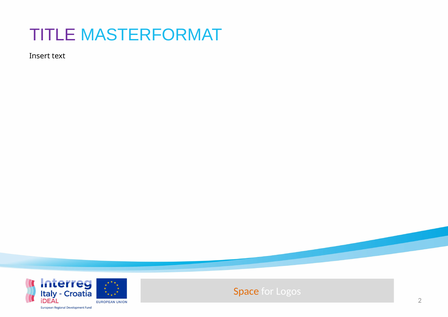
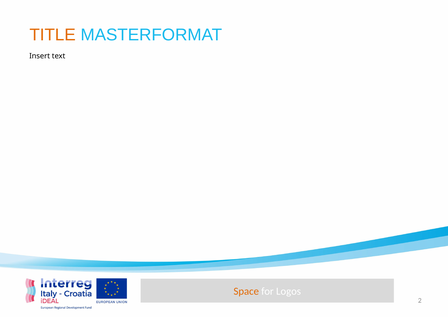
TITLE colour: purple -> orange
